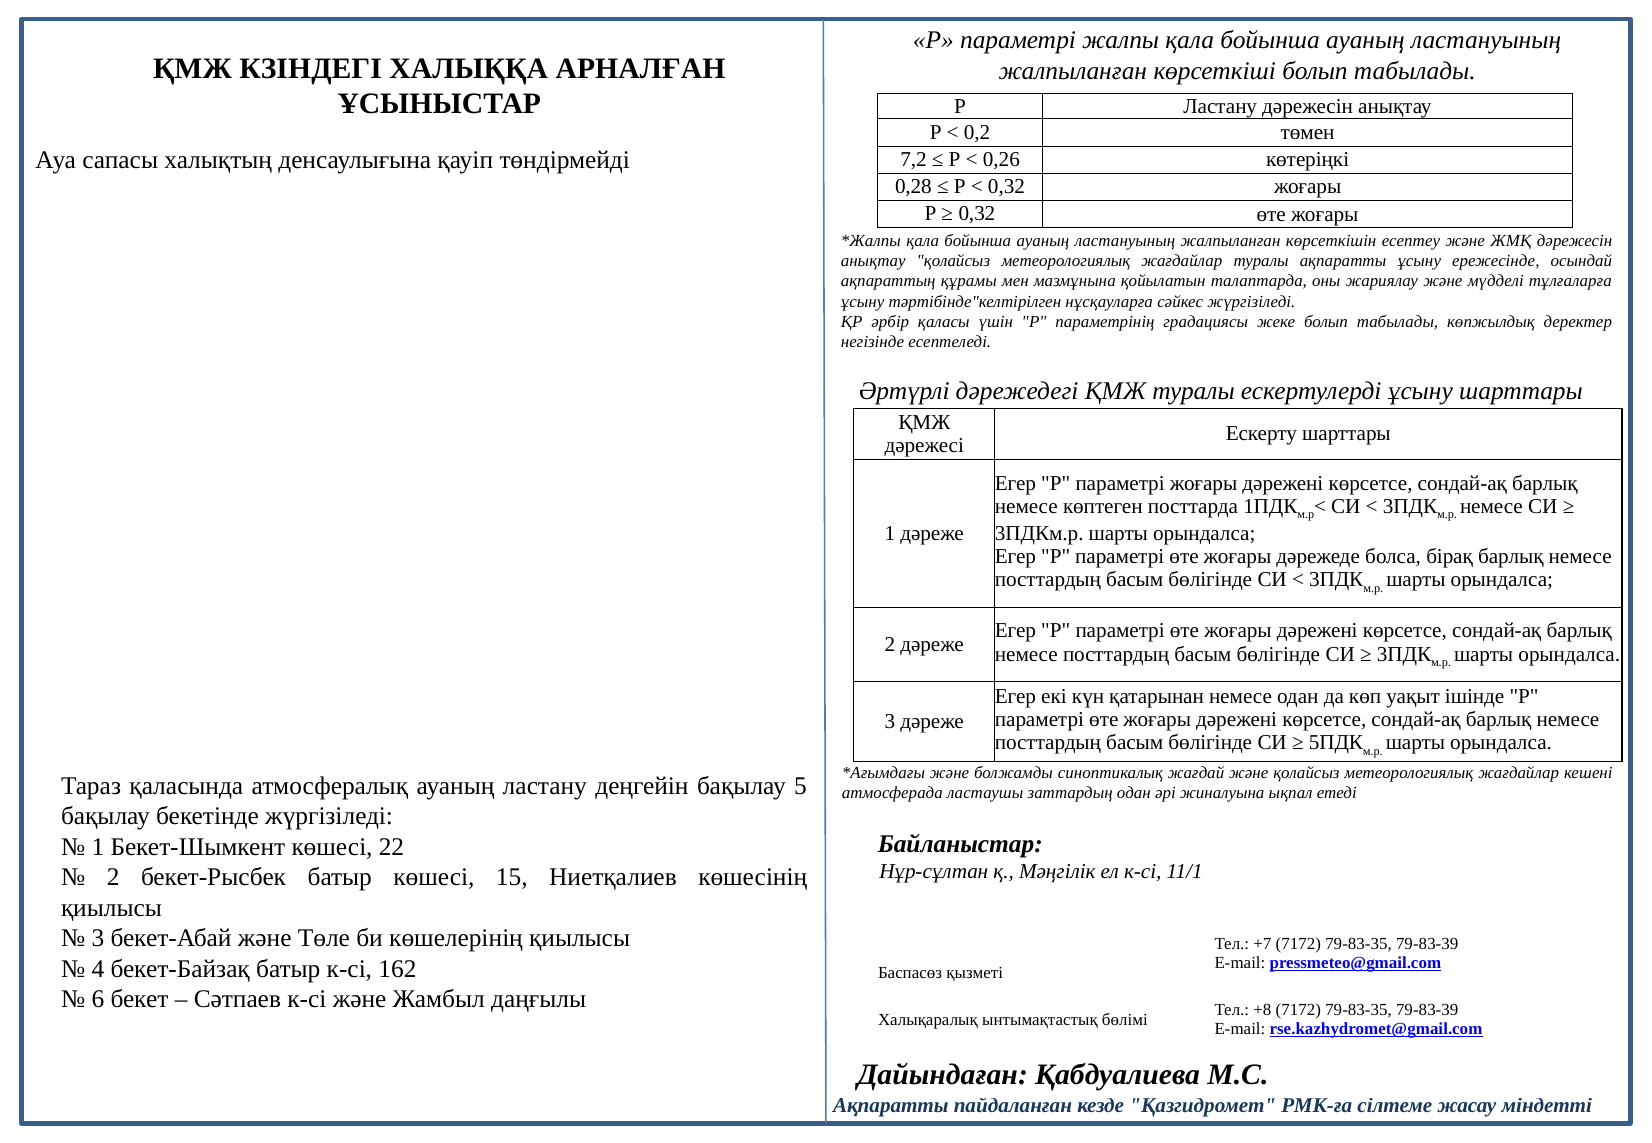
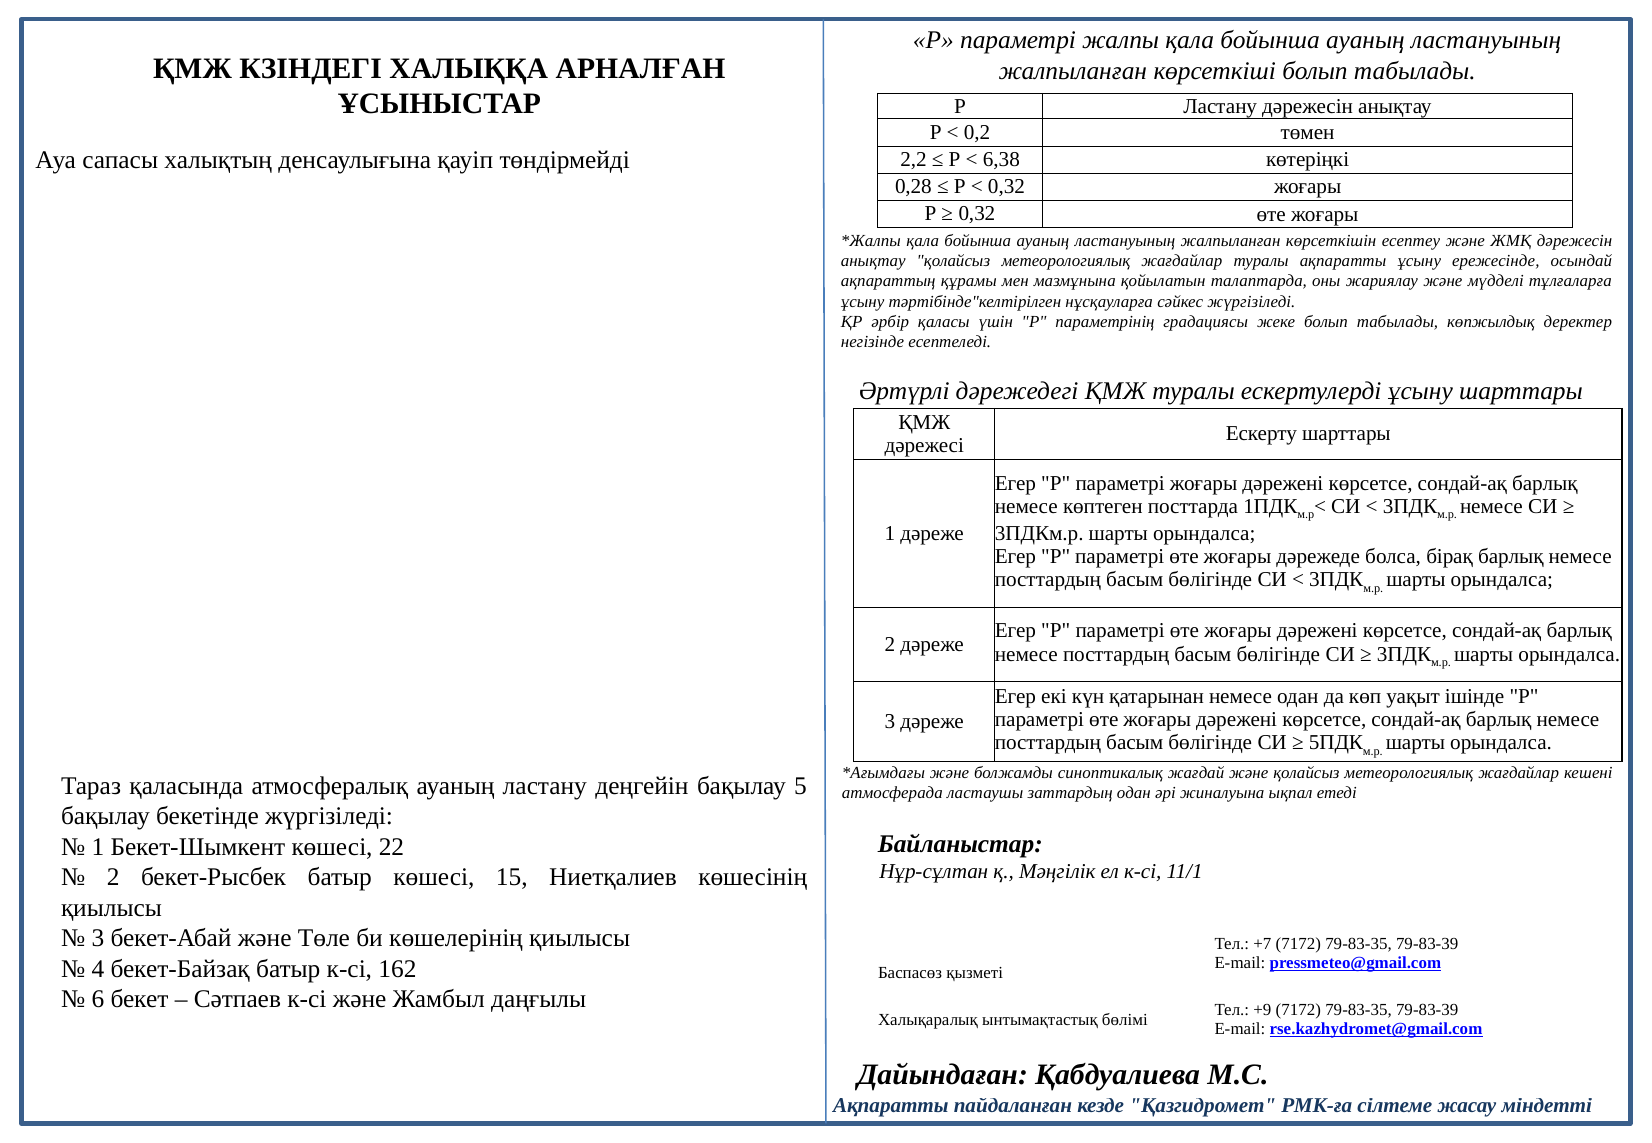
7,2: 7,2 -> 2,2
0,26: 0,26 -> 6,38
+8: +8 -> +9
